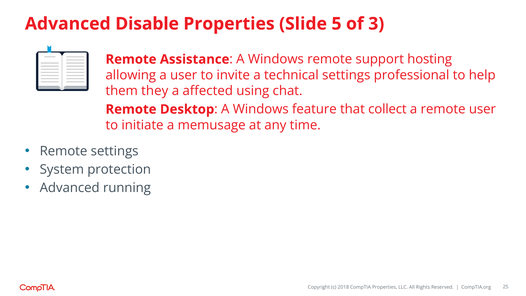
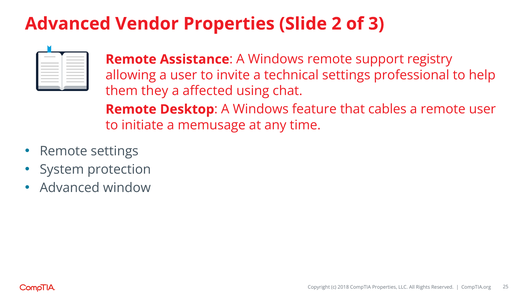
Disable: Disable -> Vendor
5: 5 -> 2
hosting: hosting -> registry
collect: collect -> cables
running: running -> window
